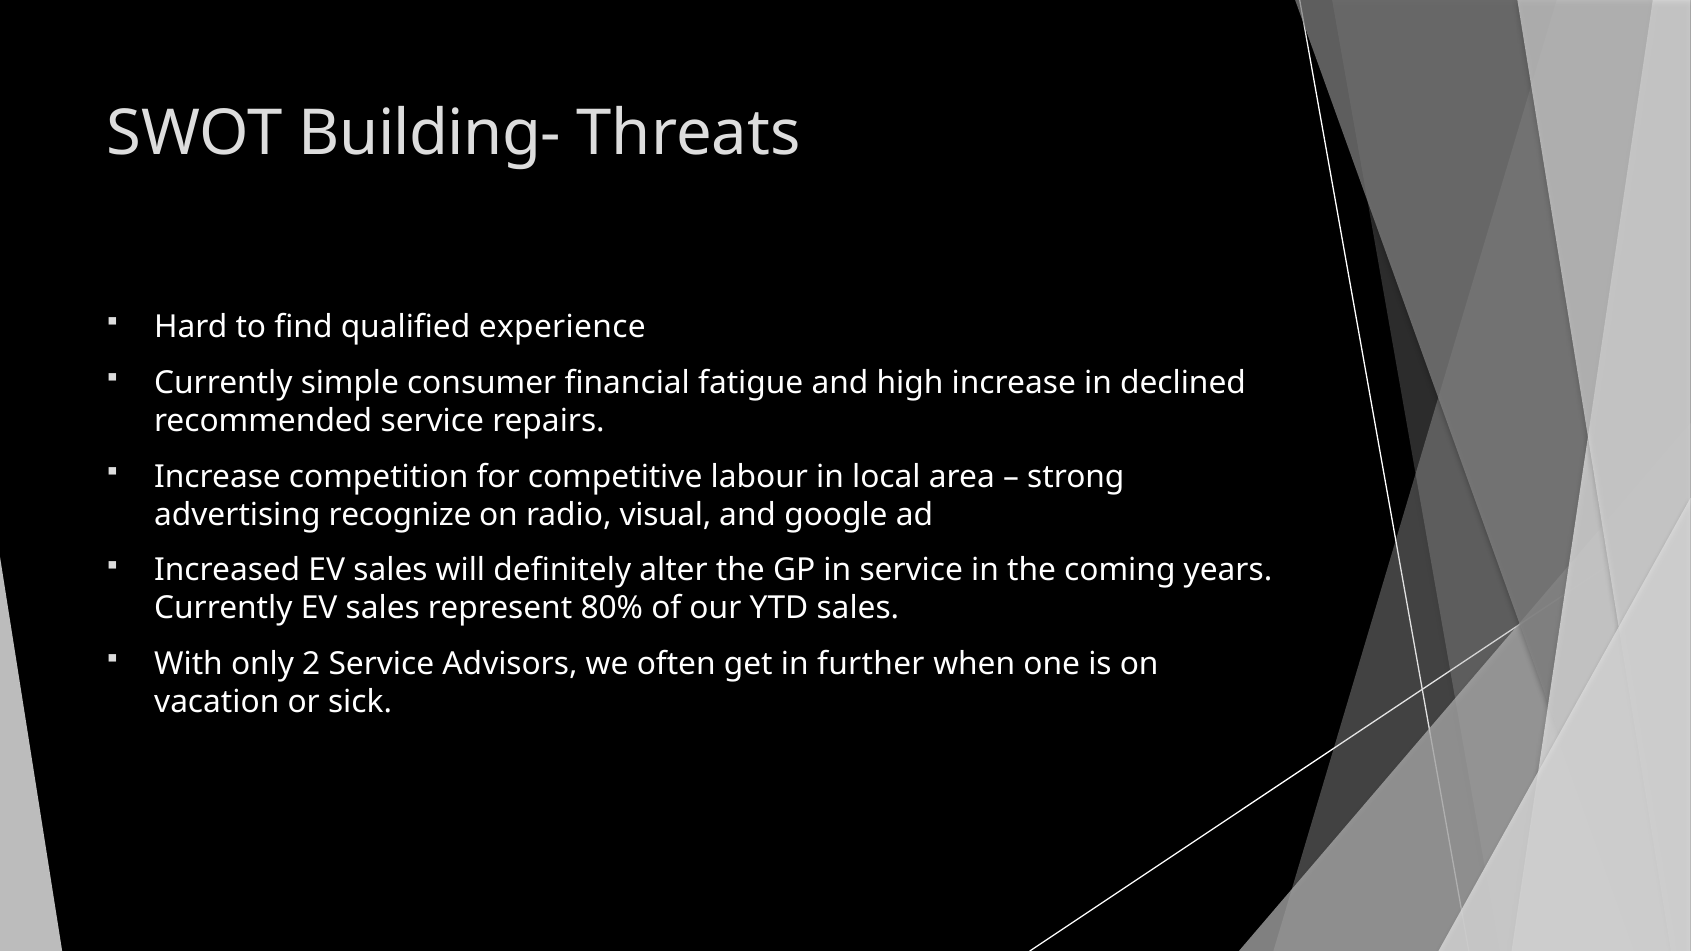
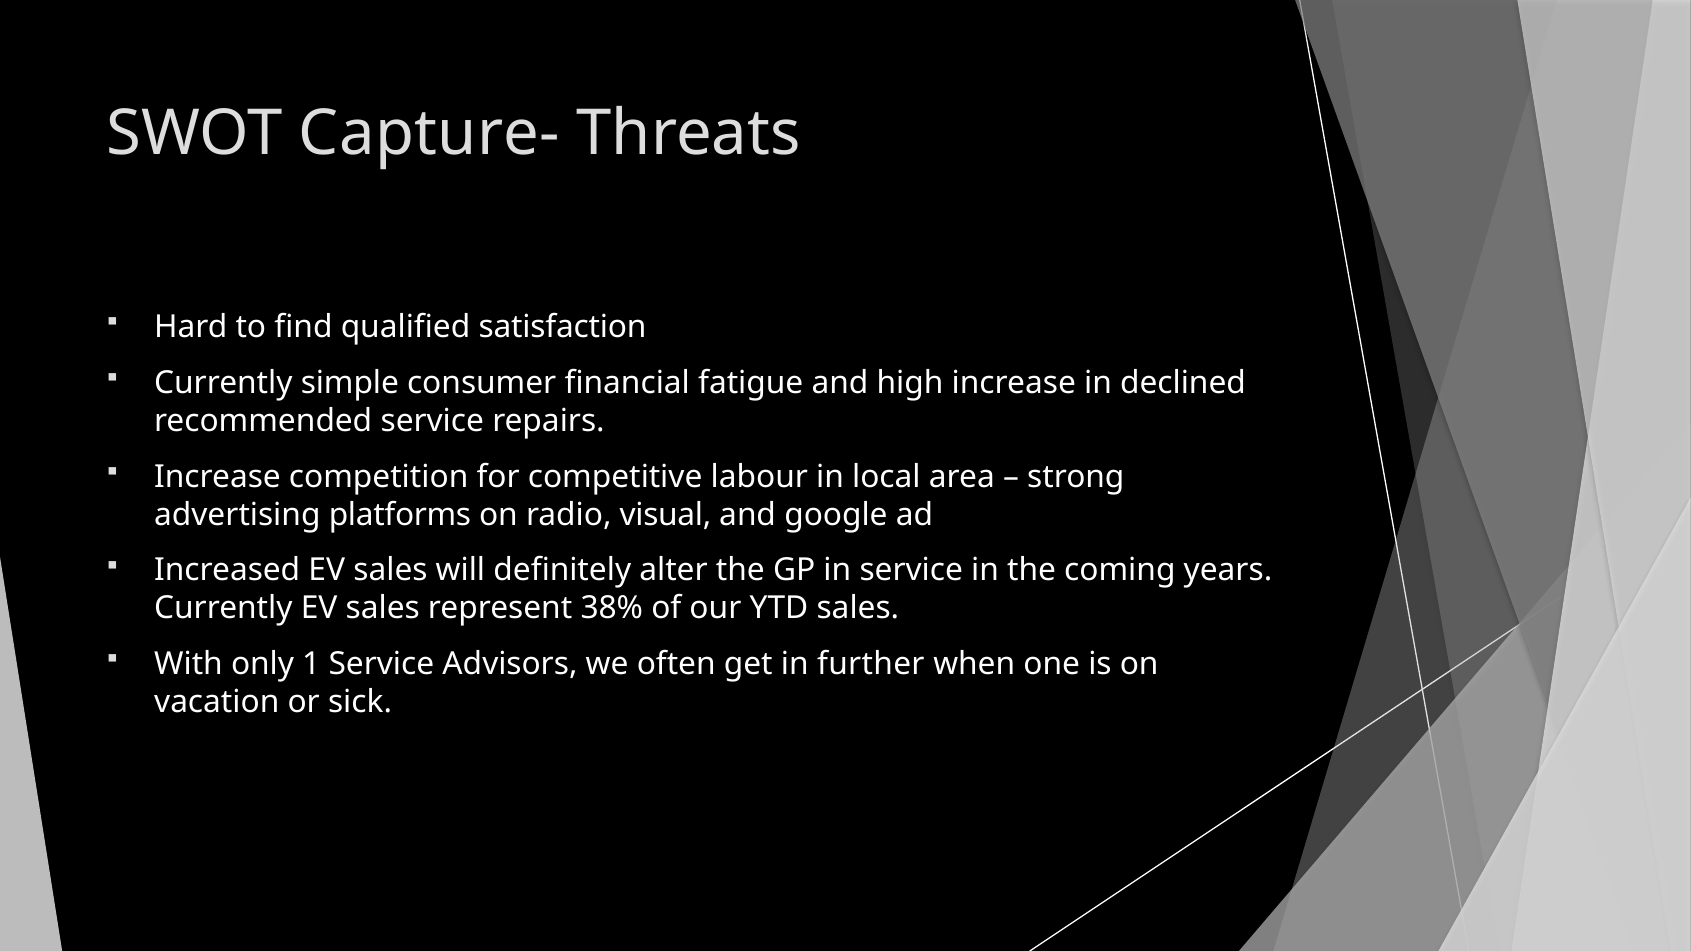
Building-: Building- -> Capture-
experience: experience -> satisfaction
recognize: recognize -> platforms
80%: 80% -> 38%
2: 2 -> 1
